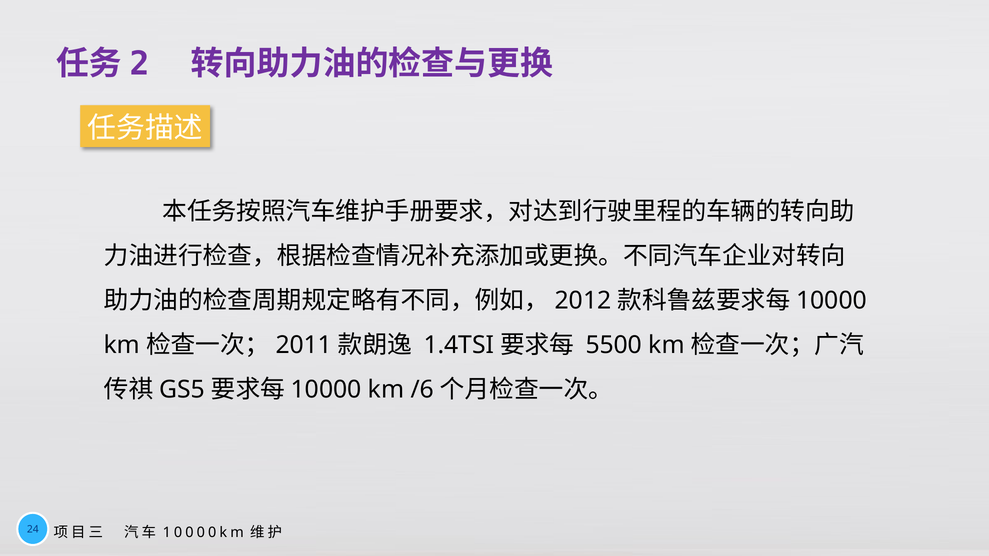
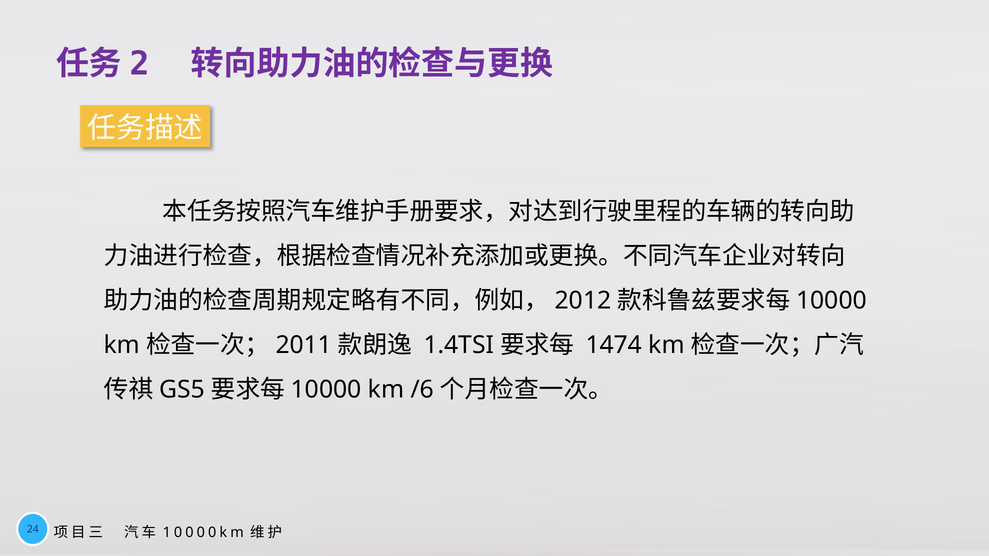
5500: 5500 -> 1474
